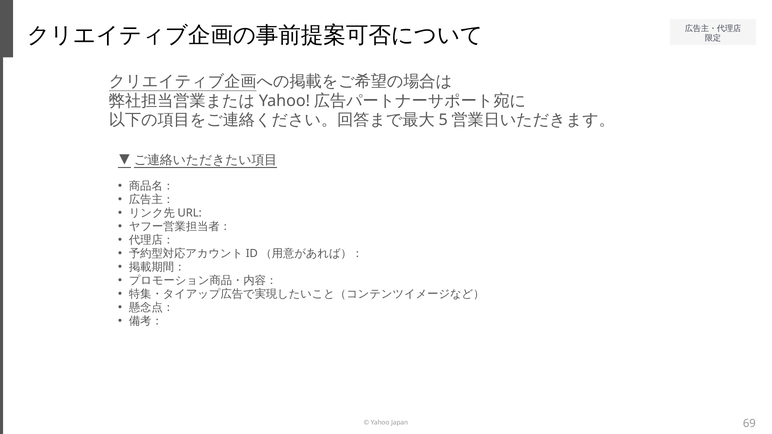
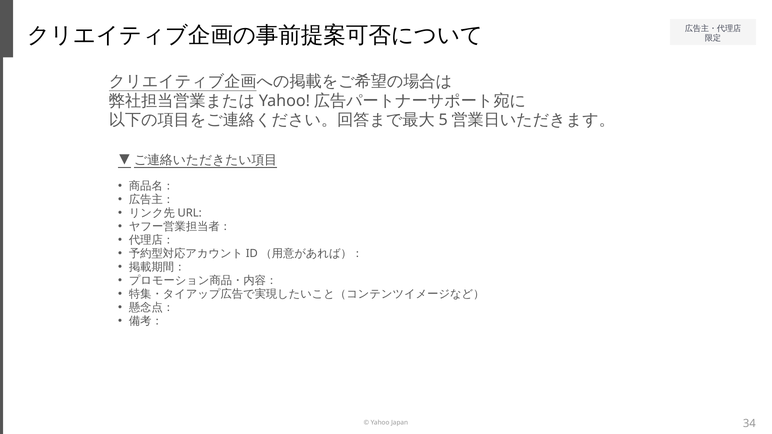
69: 69 -> 34
